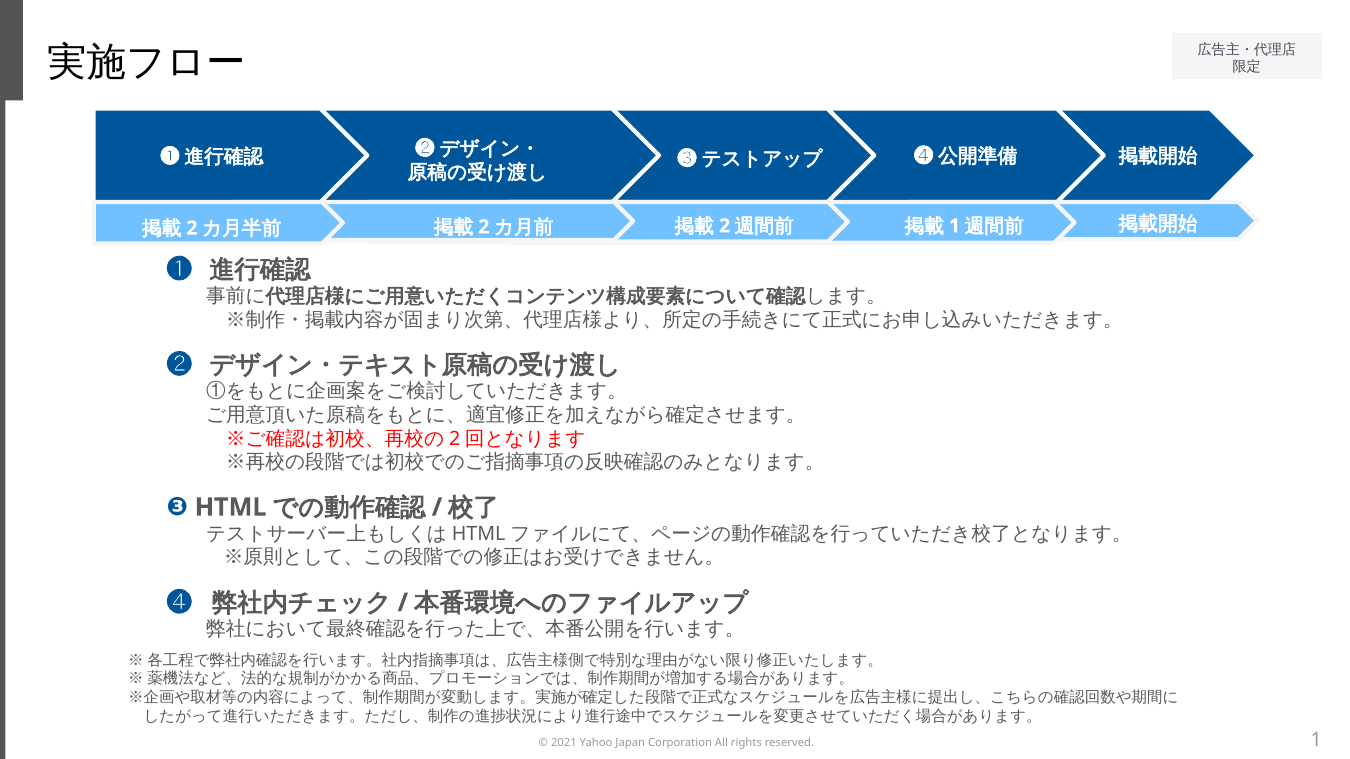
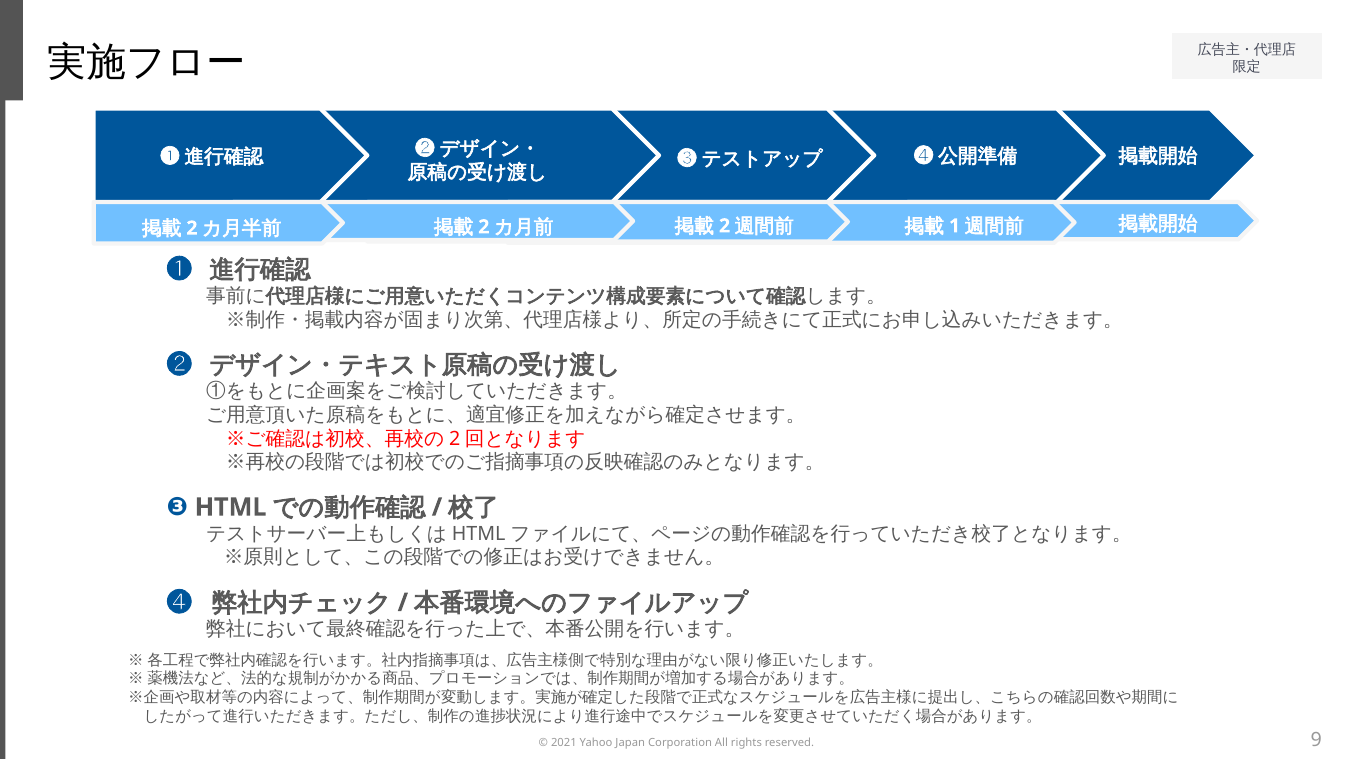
1 at (1316, 741): 1 -> 9
